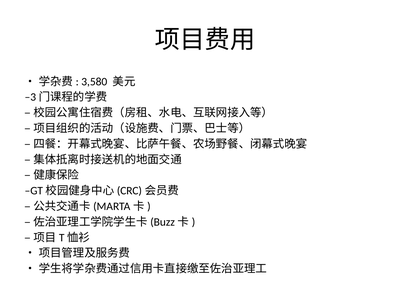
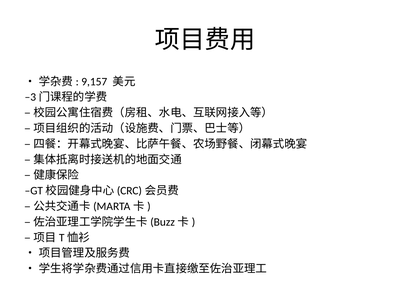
3,580: 3,580 -> 9,157
